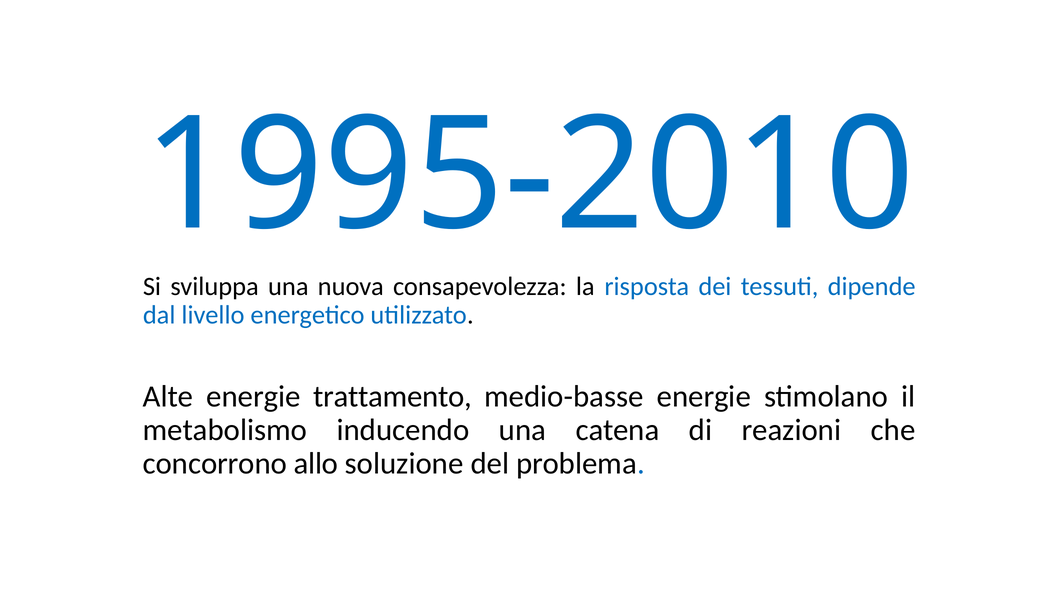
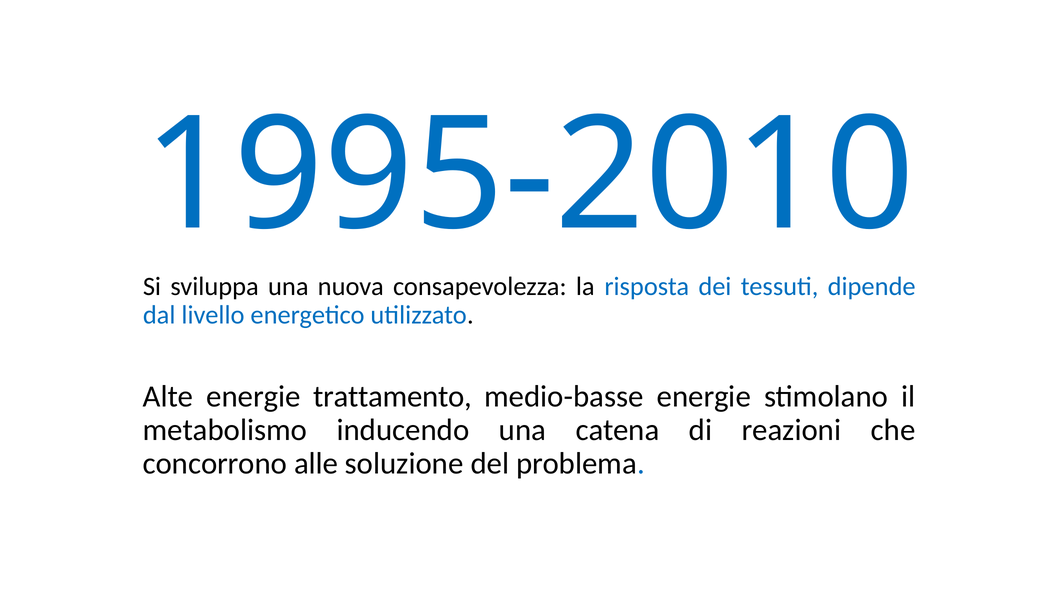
allo: allo -> alle
